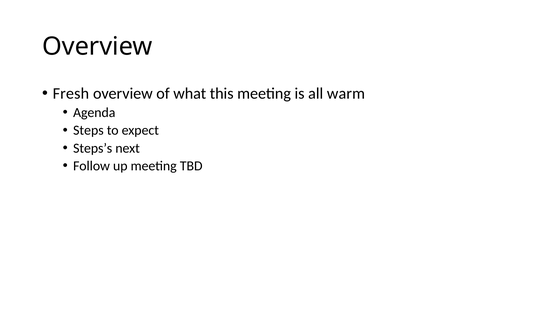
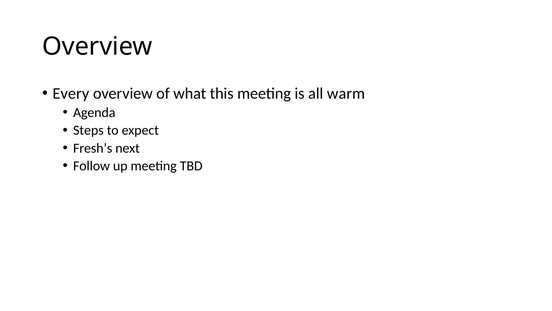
Fresh: Fresh -> Every
Steps’s: Steps’s -> Fresh’s
